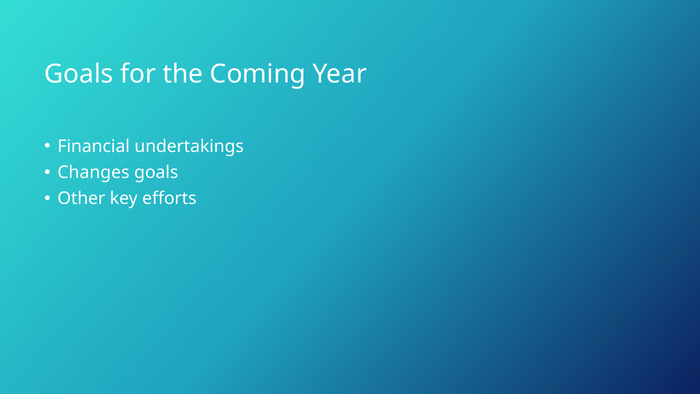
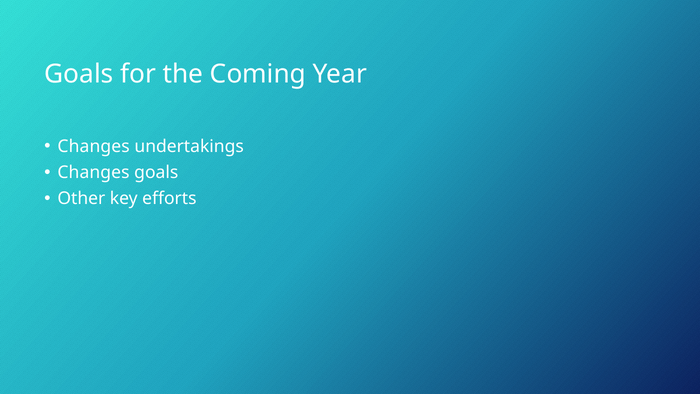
Financial at (94, 146): Financial -> Changes
